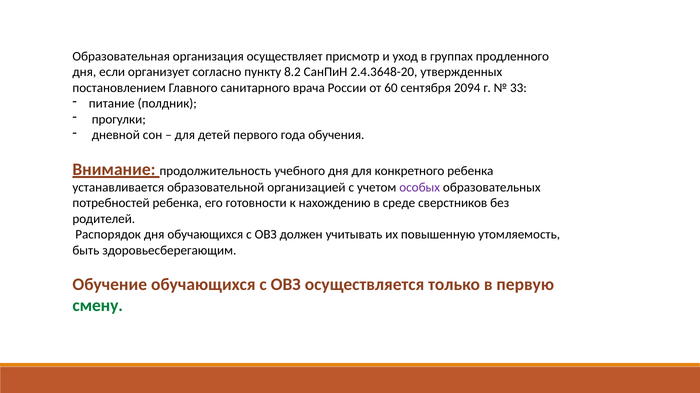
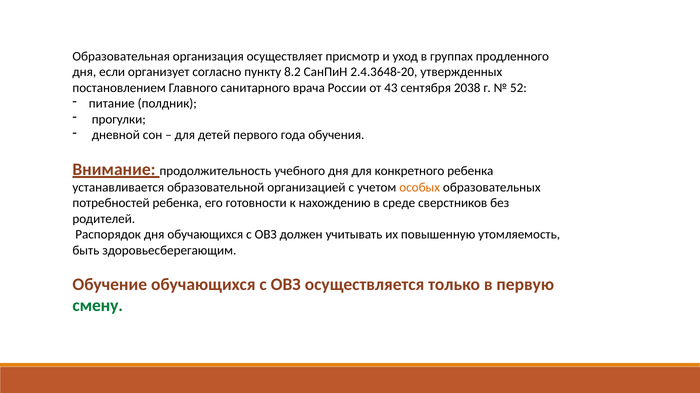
60: 60 -> 43
2094: 2094 -> 2038
33: 33 -> 52
особых colour: purple -> orange
